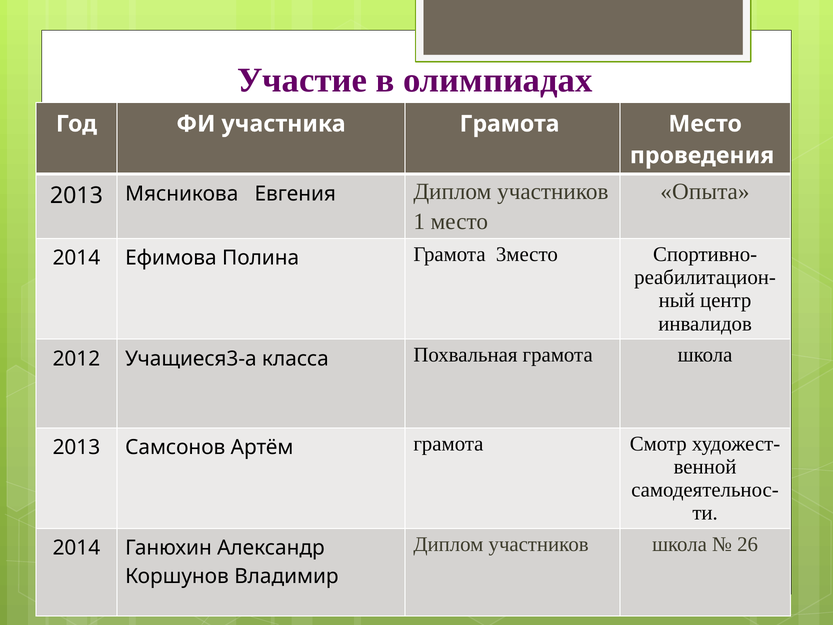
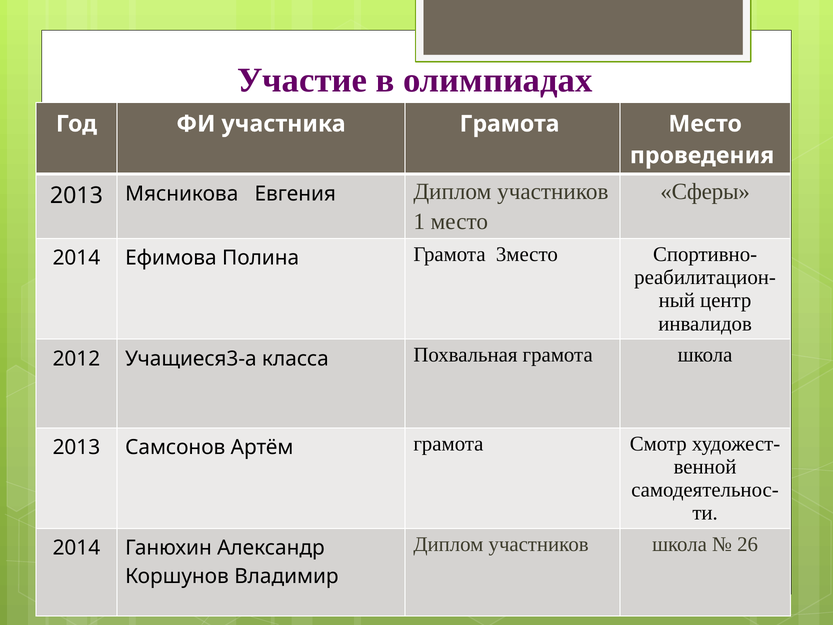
Опыта: Опыта -> Сферы
